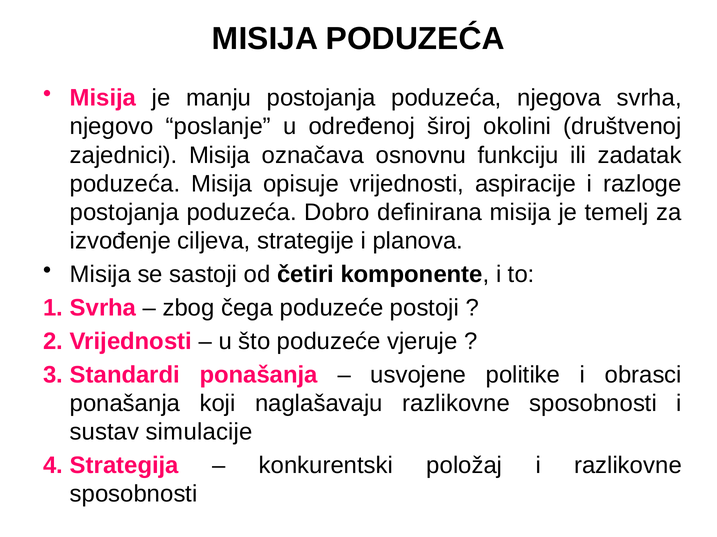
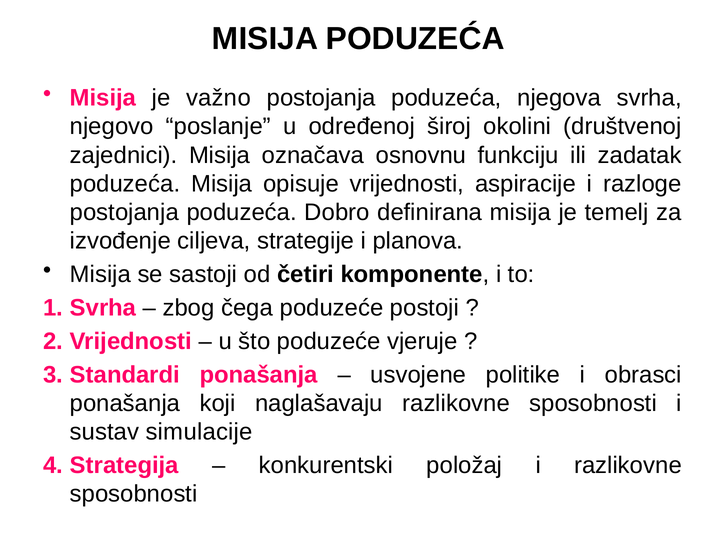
manju: manju -> važno
